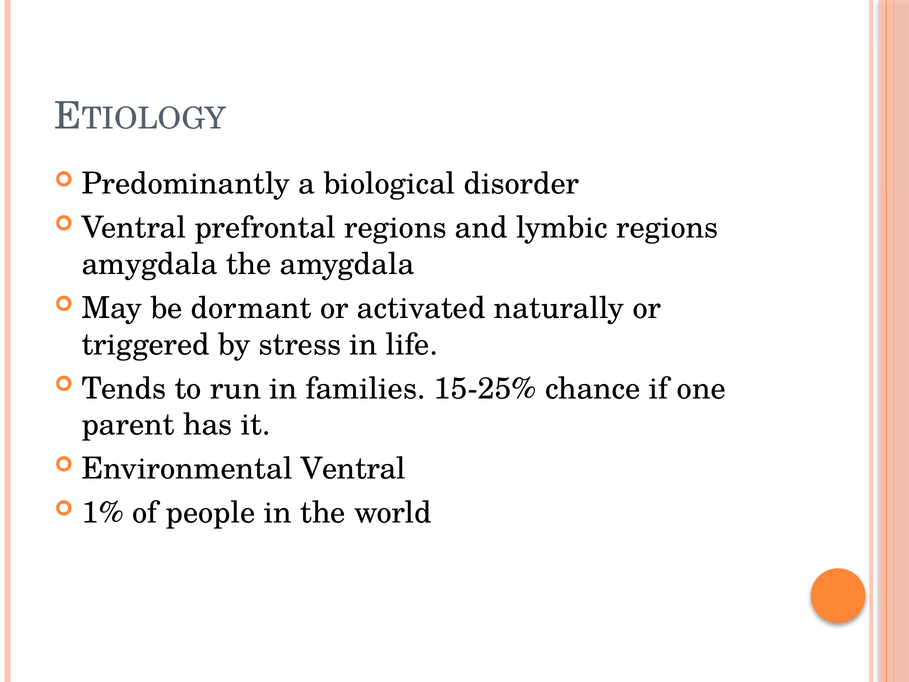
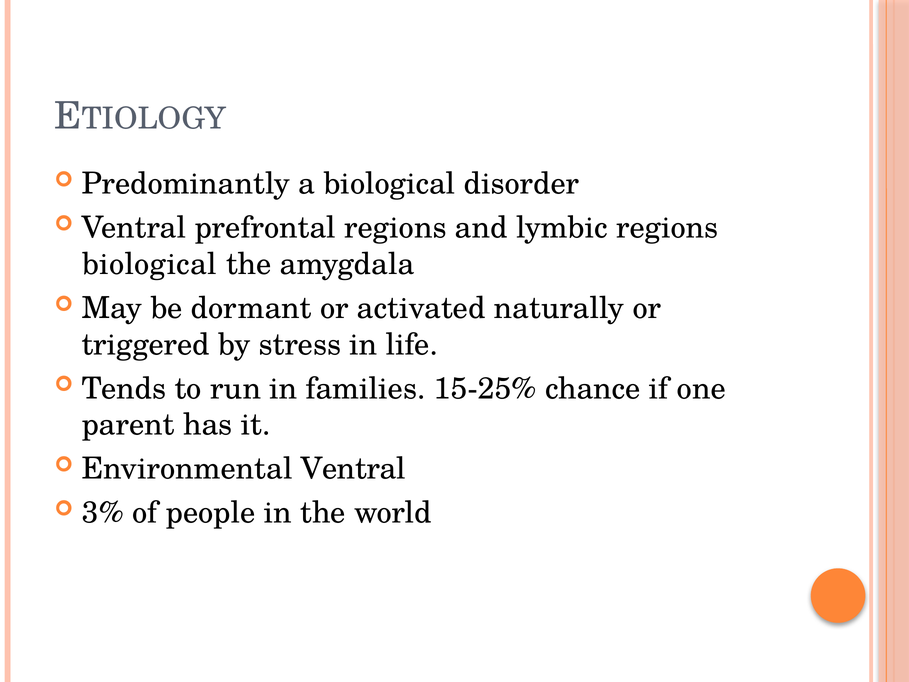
amygdala at (150, 264): amygdala -> biological
1%: 1% -> 3%
